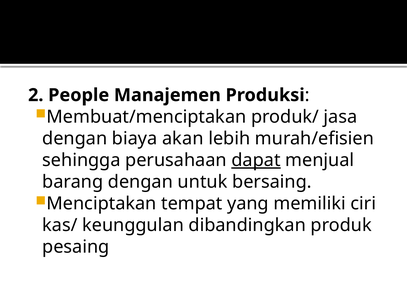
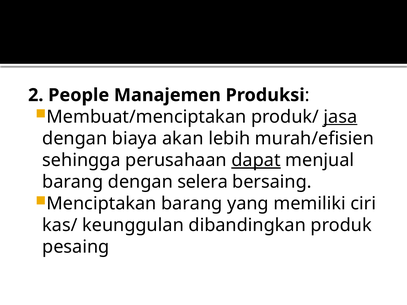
jasa underline: none -> present
untuk: untuk -> selera
Menciptakan tempat: tempat -> barang
